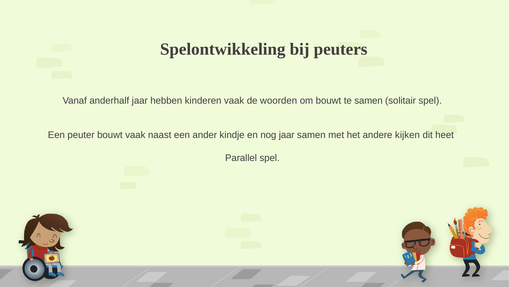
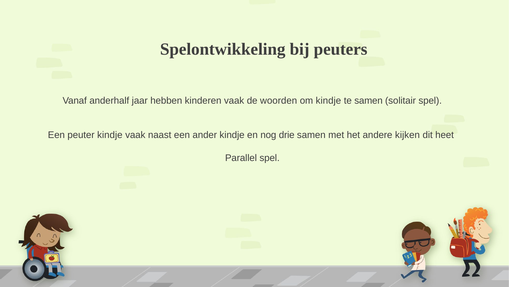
om bouwt: bouwt -> kindje
peuter bouwt: bouwt -> kindje
nog jaar: jaar -> drie
